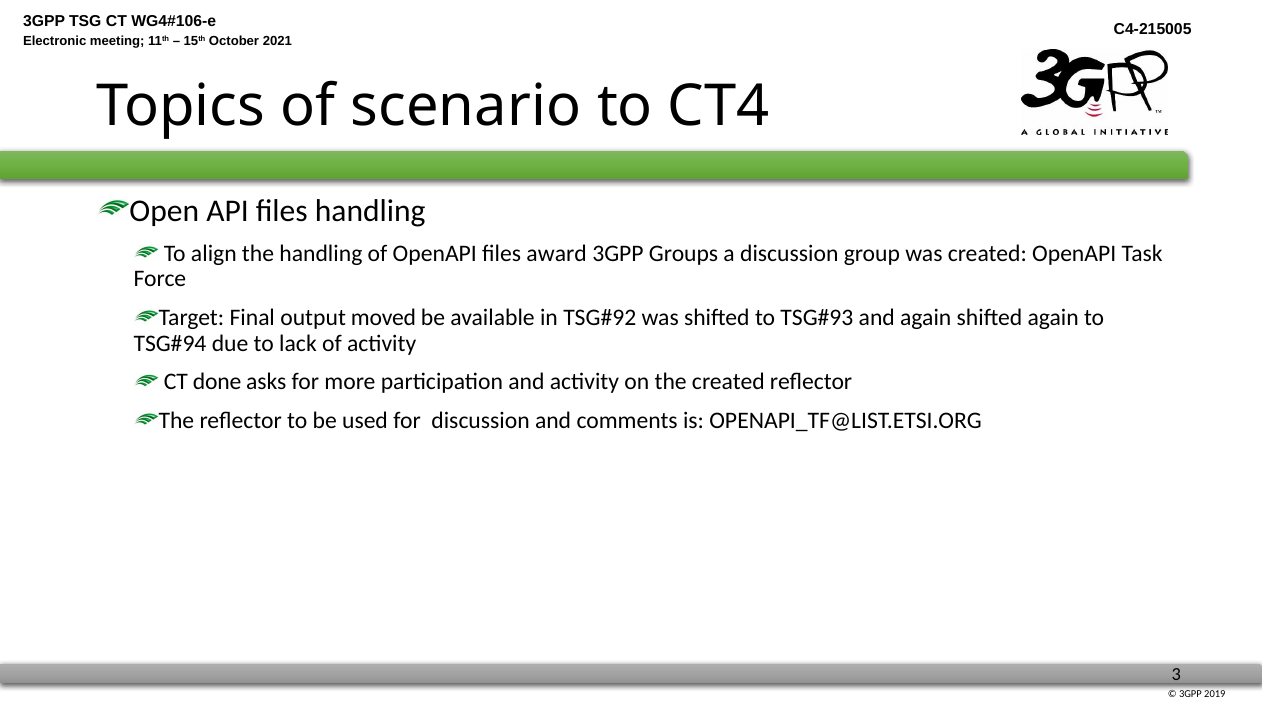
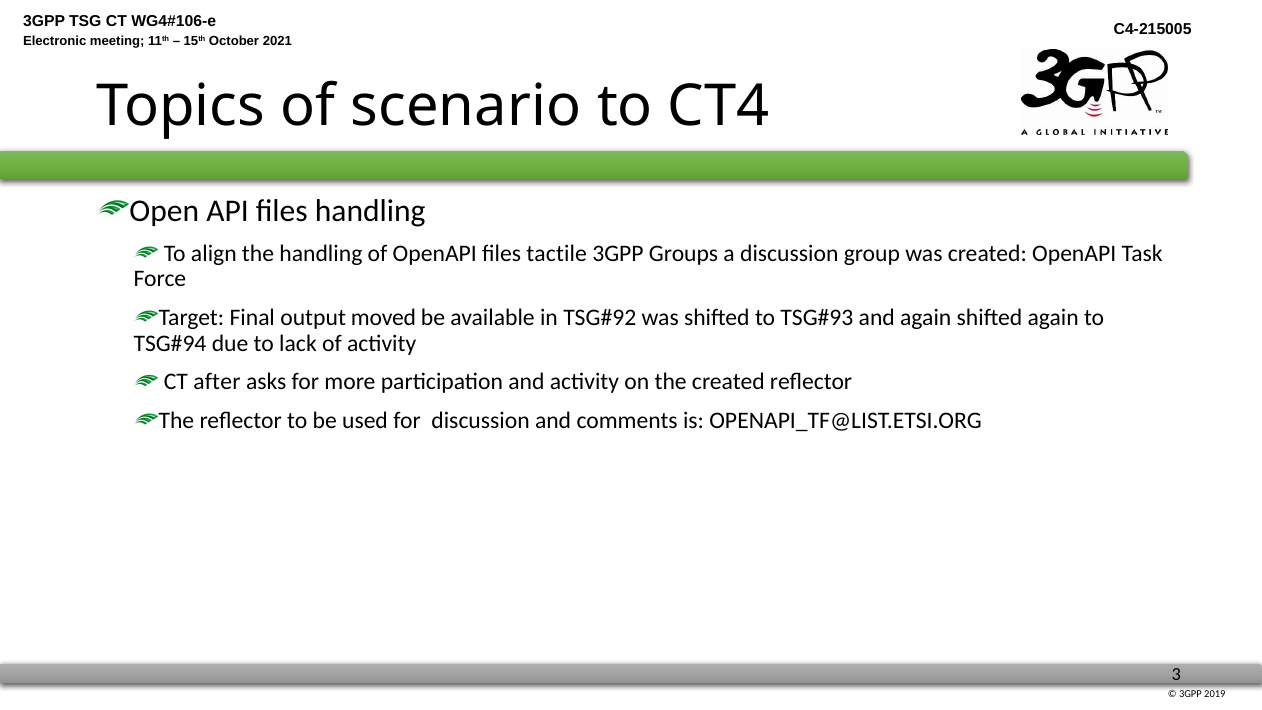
award: award -> tactile
done: done -> after
